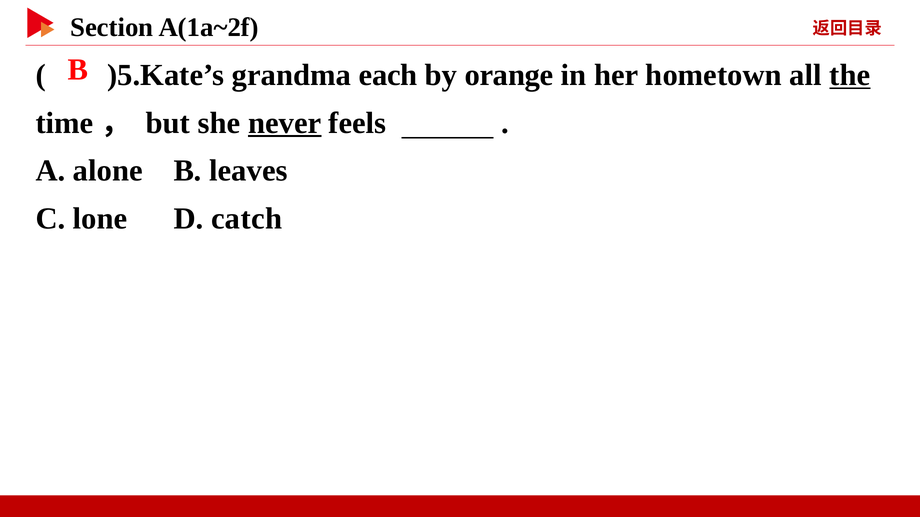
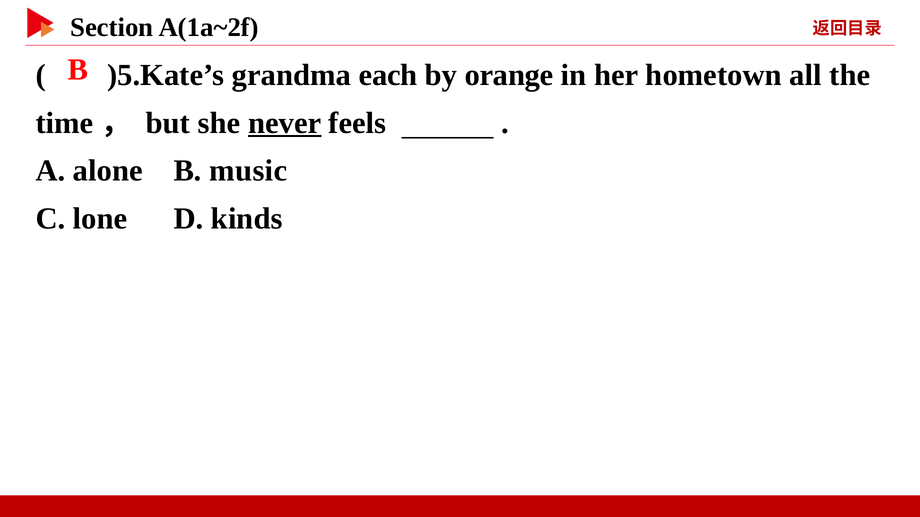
the underline: present -> none
leaves: leaves -> music
catch: catch -> kinds
